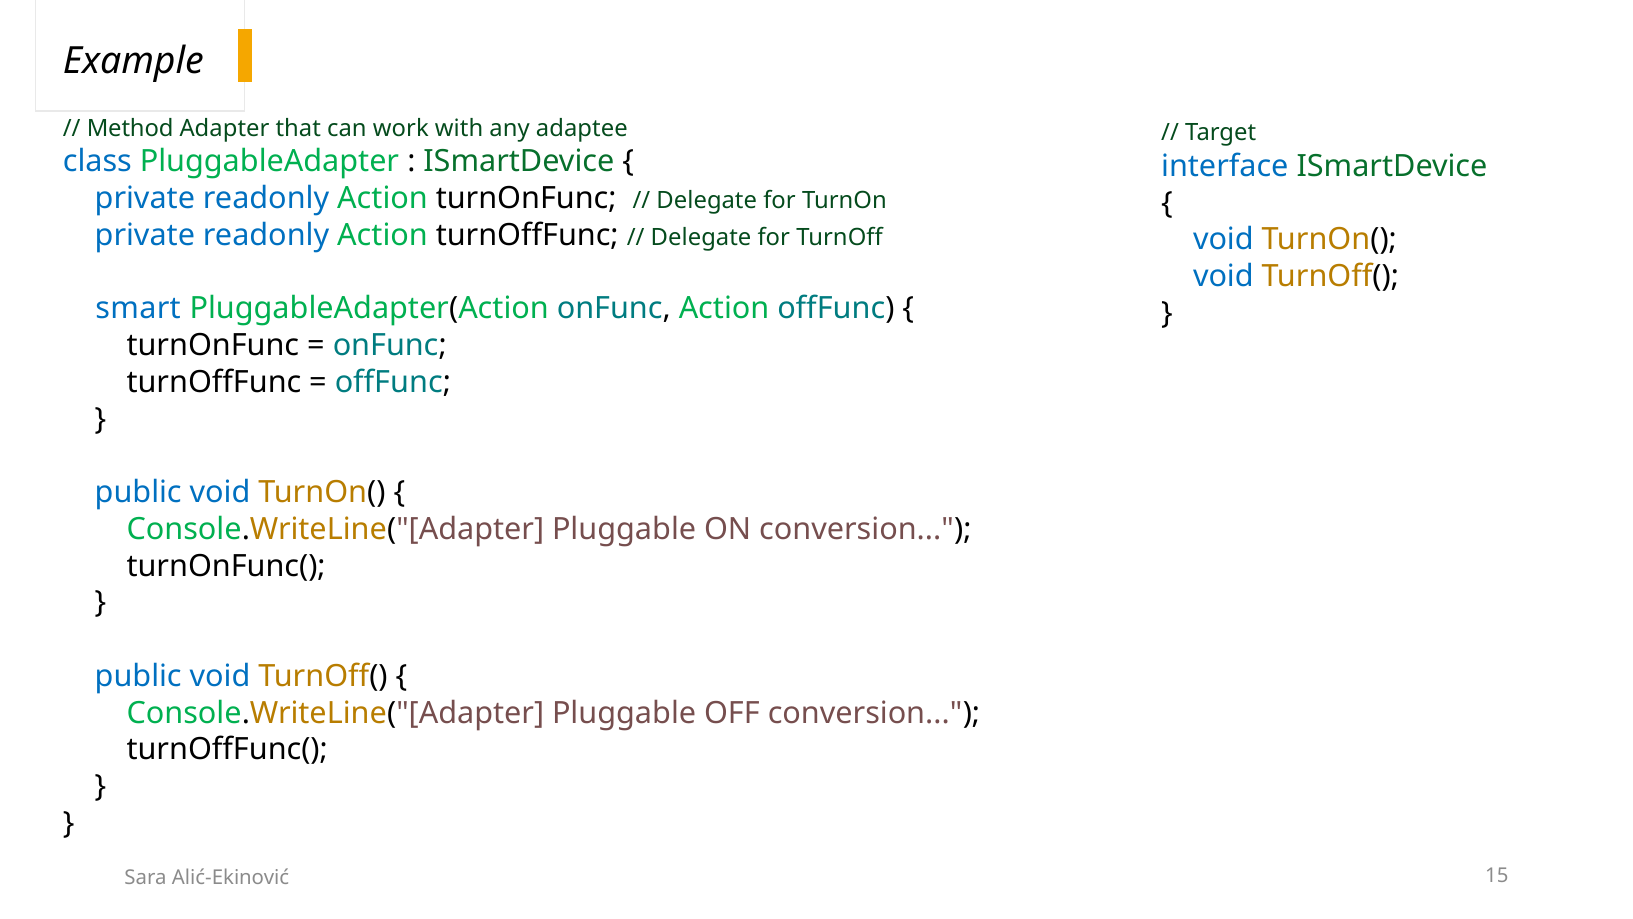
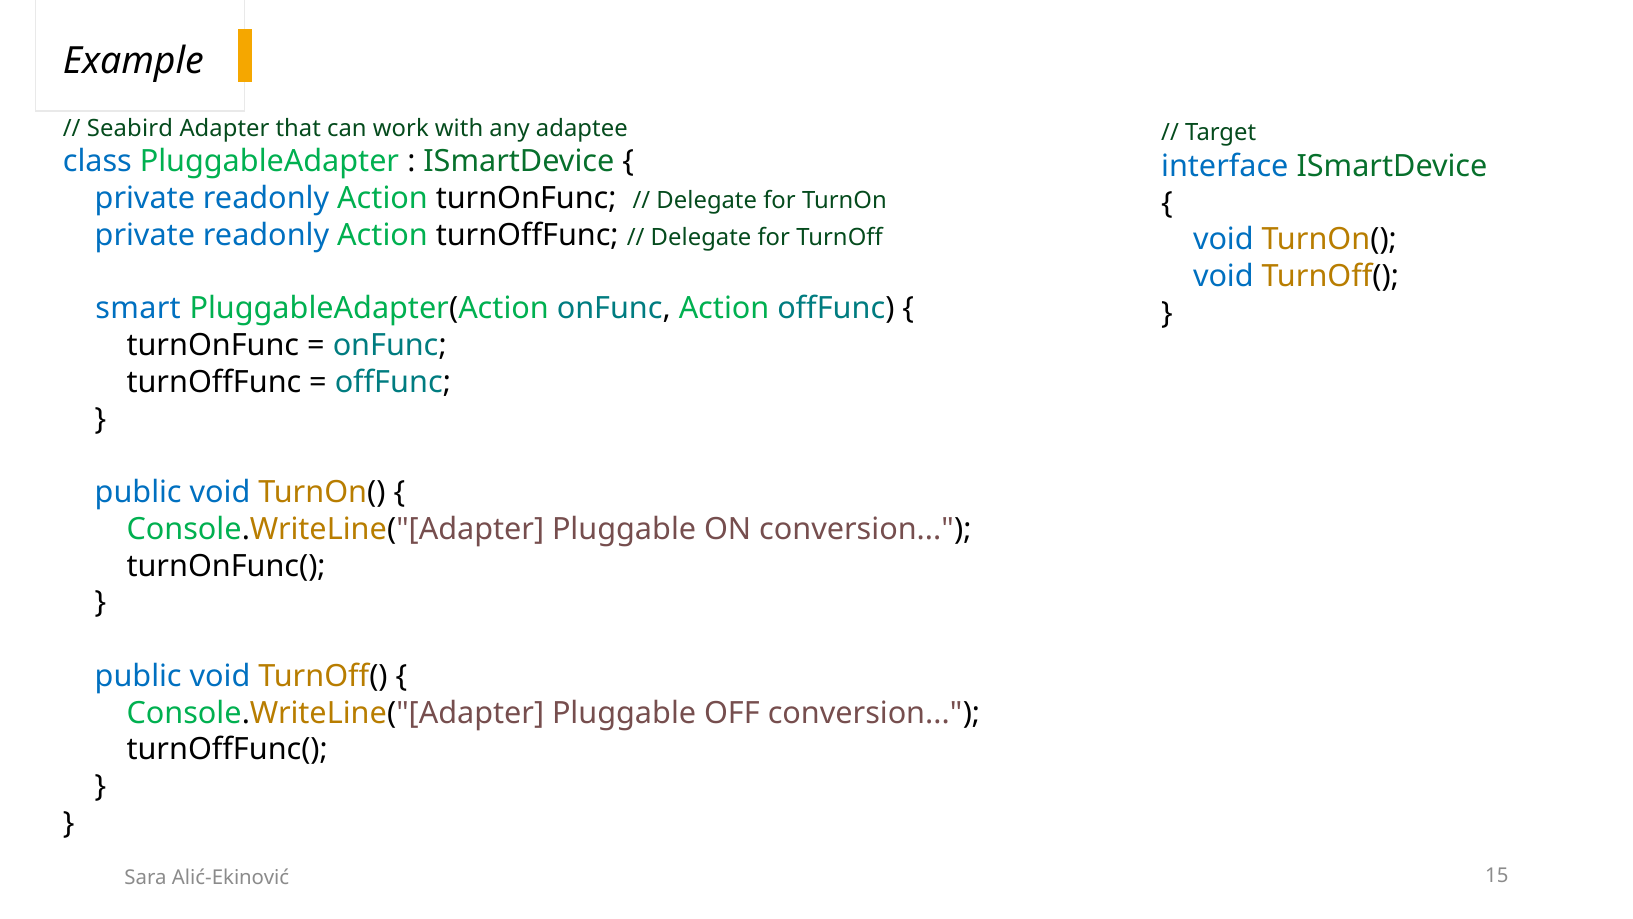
Method: Method -> Seabird
